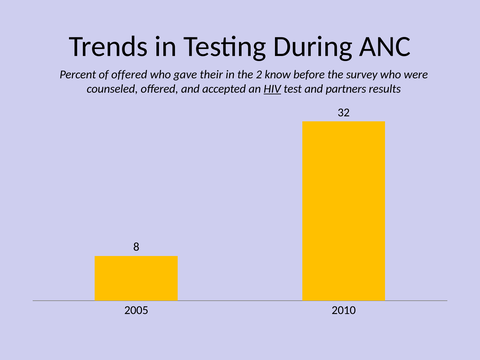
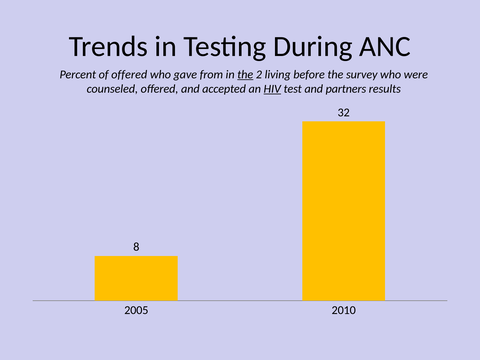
their: their -> from
the at (245, 74) underline: none -> present
know: know -> living
